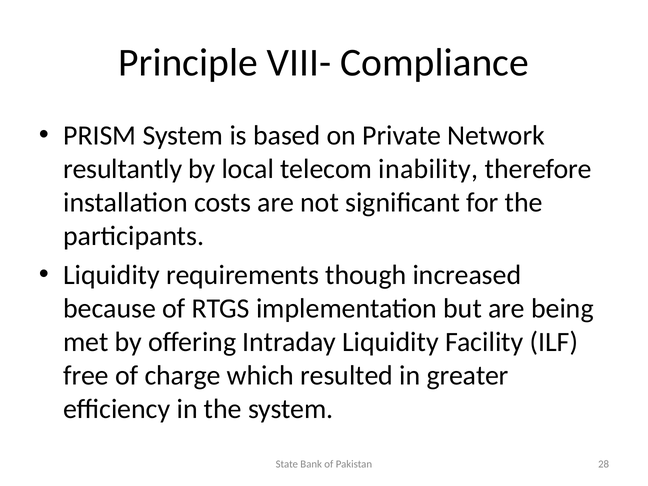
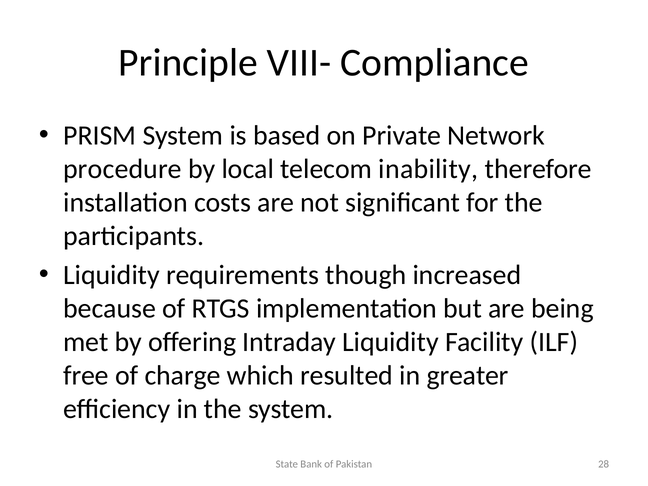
resultantly: resultantly -> procedure
